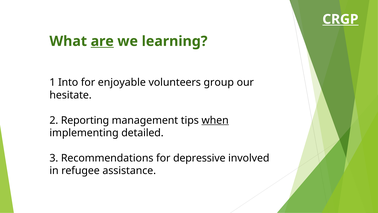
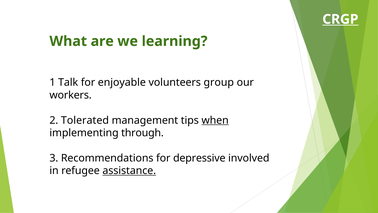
are underline: present -> none
Into: Into -> Talk
hesitate: hesitate -> workers
Reporting: Reporting -> Tolerated
detailed: detailed -> through
assistance underline: none -> present
